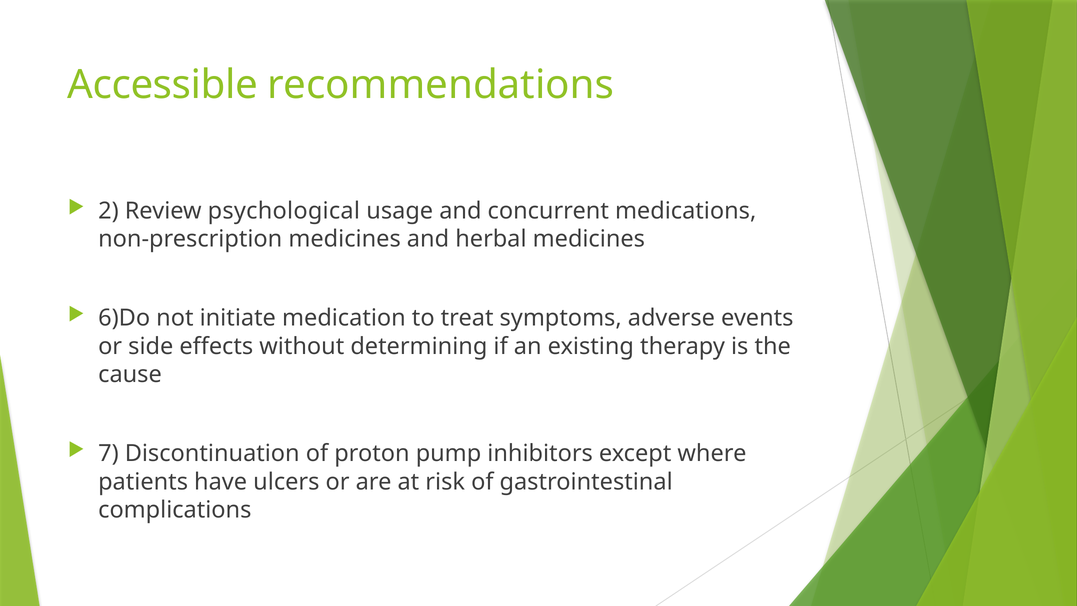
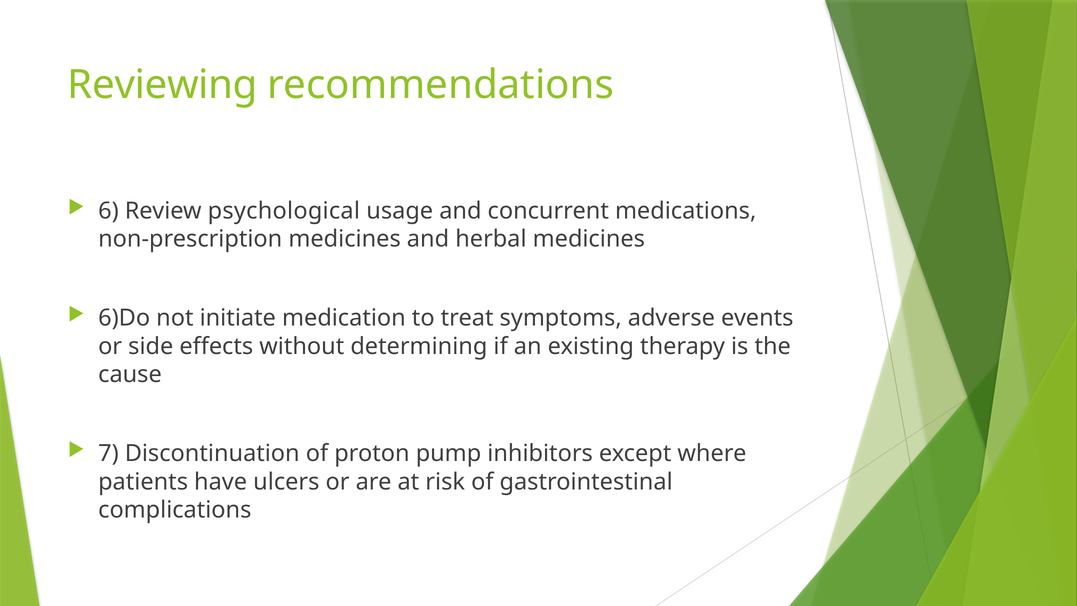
Accessible: Accessible -> Reviewing
2: 2 -> 6
